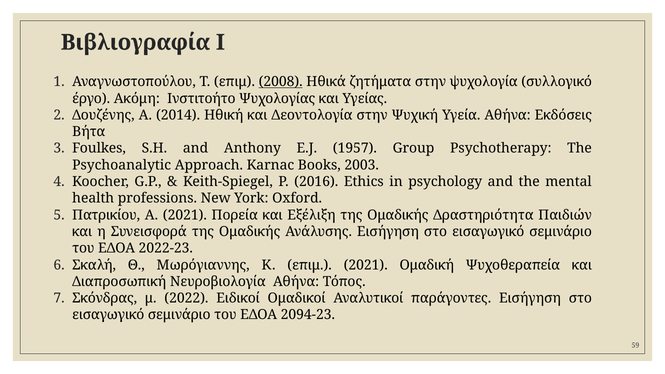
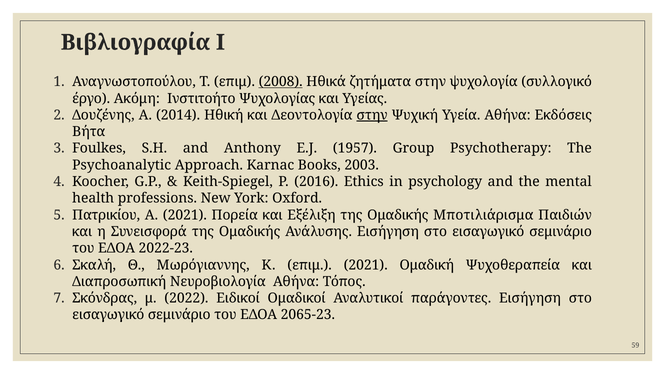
στην at (372, 115) underline: none -> present
Δραστηριότητα: Δραστηριότητα -> Μποτιλιάρισμα
2094-23: 2094-23 -> 2065-23
